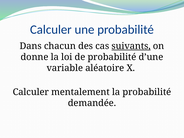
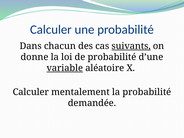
variable underline: none -> present
